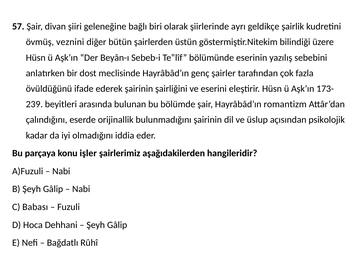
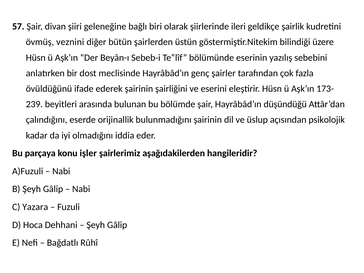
ayrı: ayrı -> ileri
romantizm: romantizm -> düşündüğü
Babası: Babası -> Yazara
